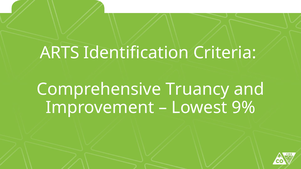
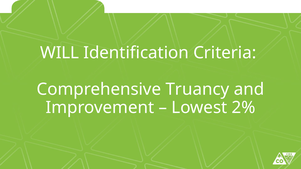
ARTS: ARTS -> WILL
9%: 9% -> 2%
